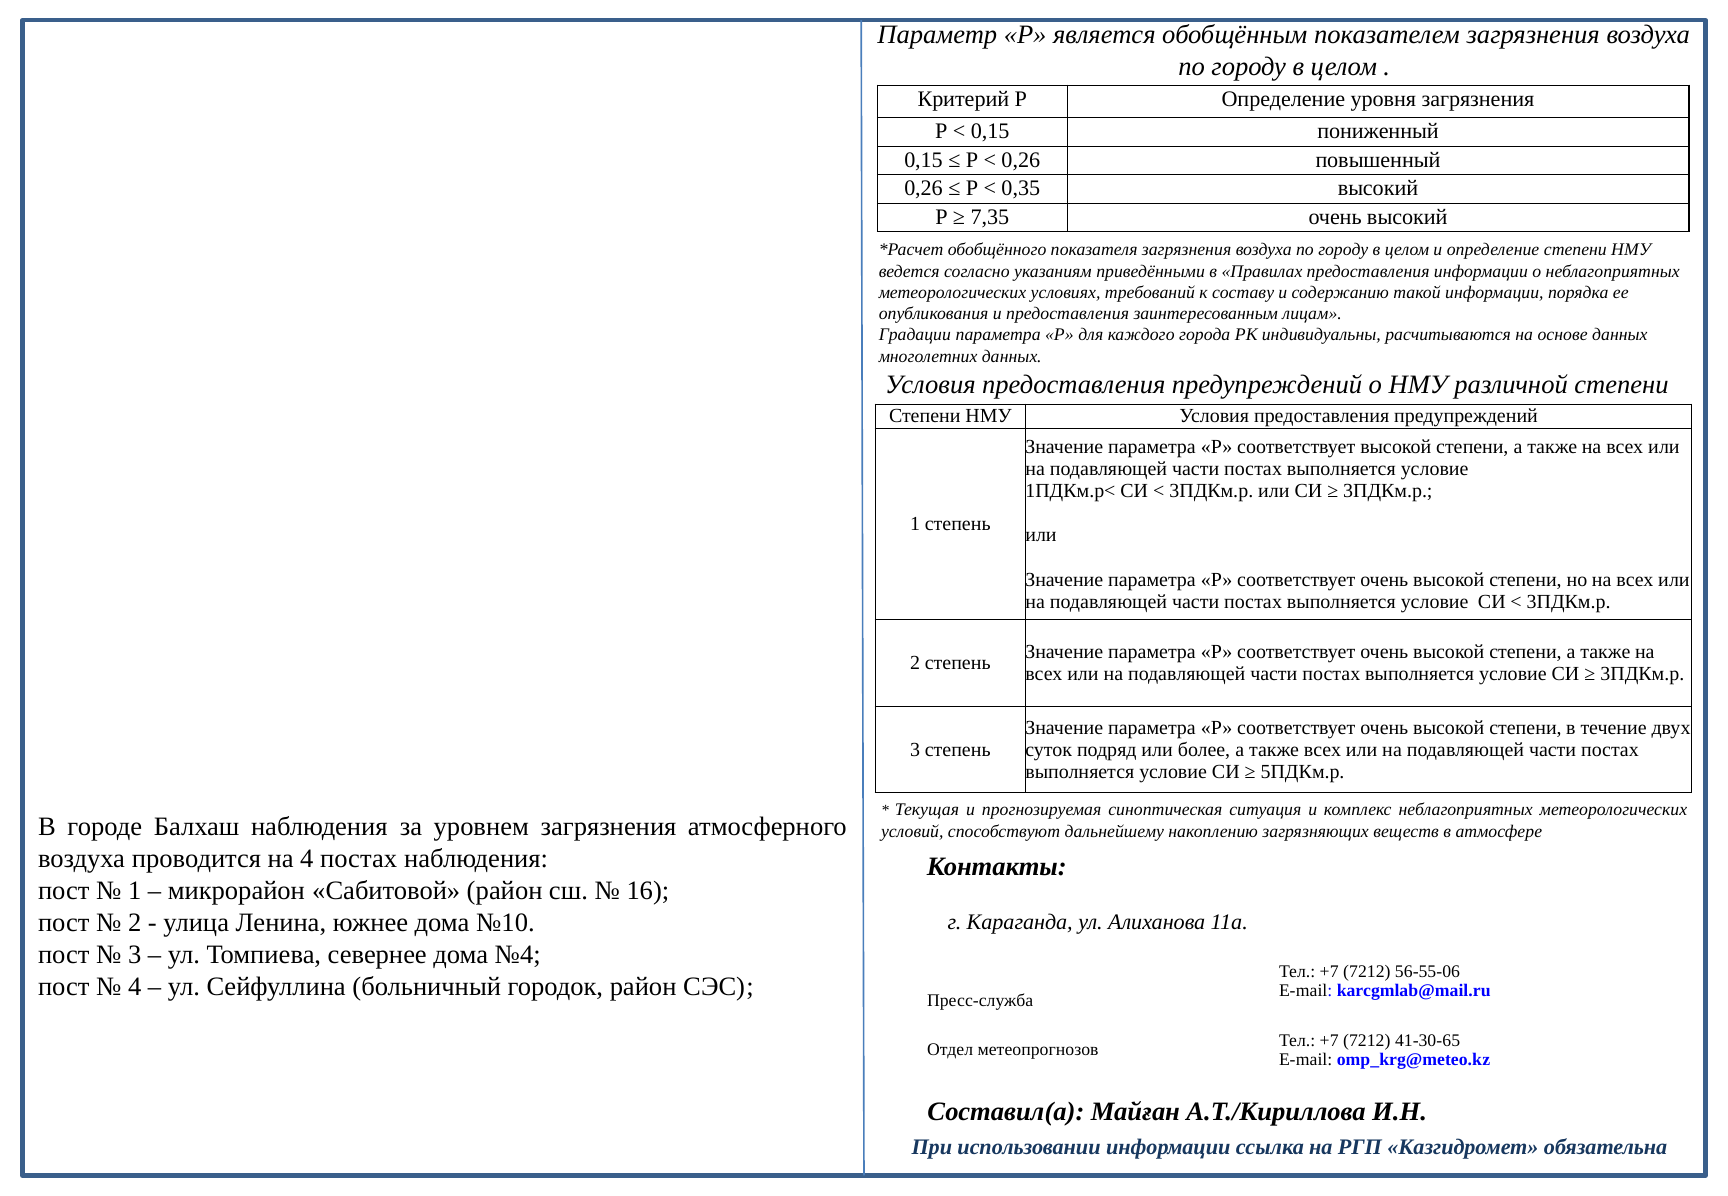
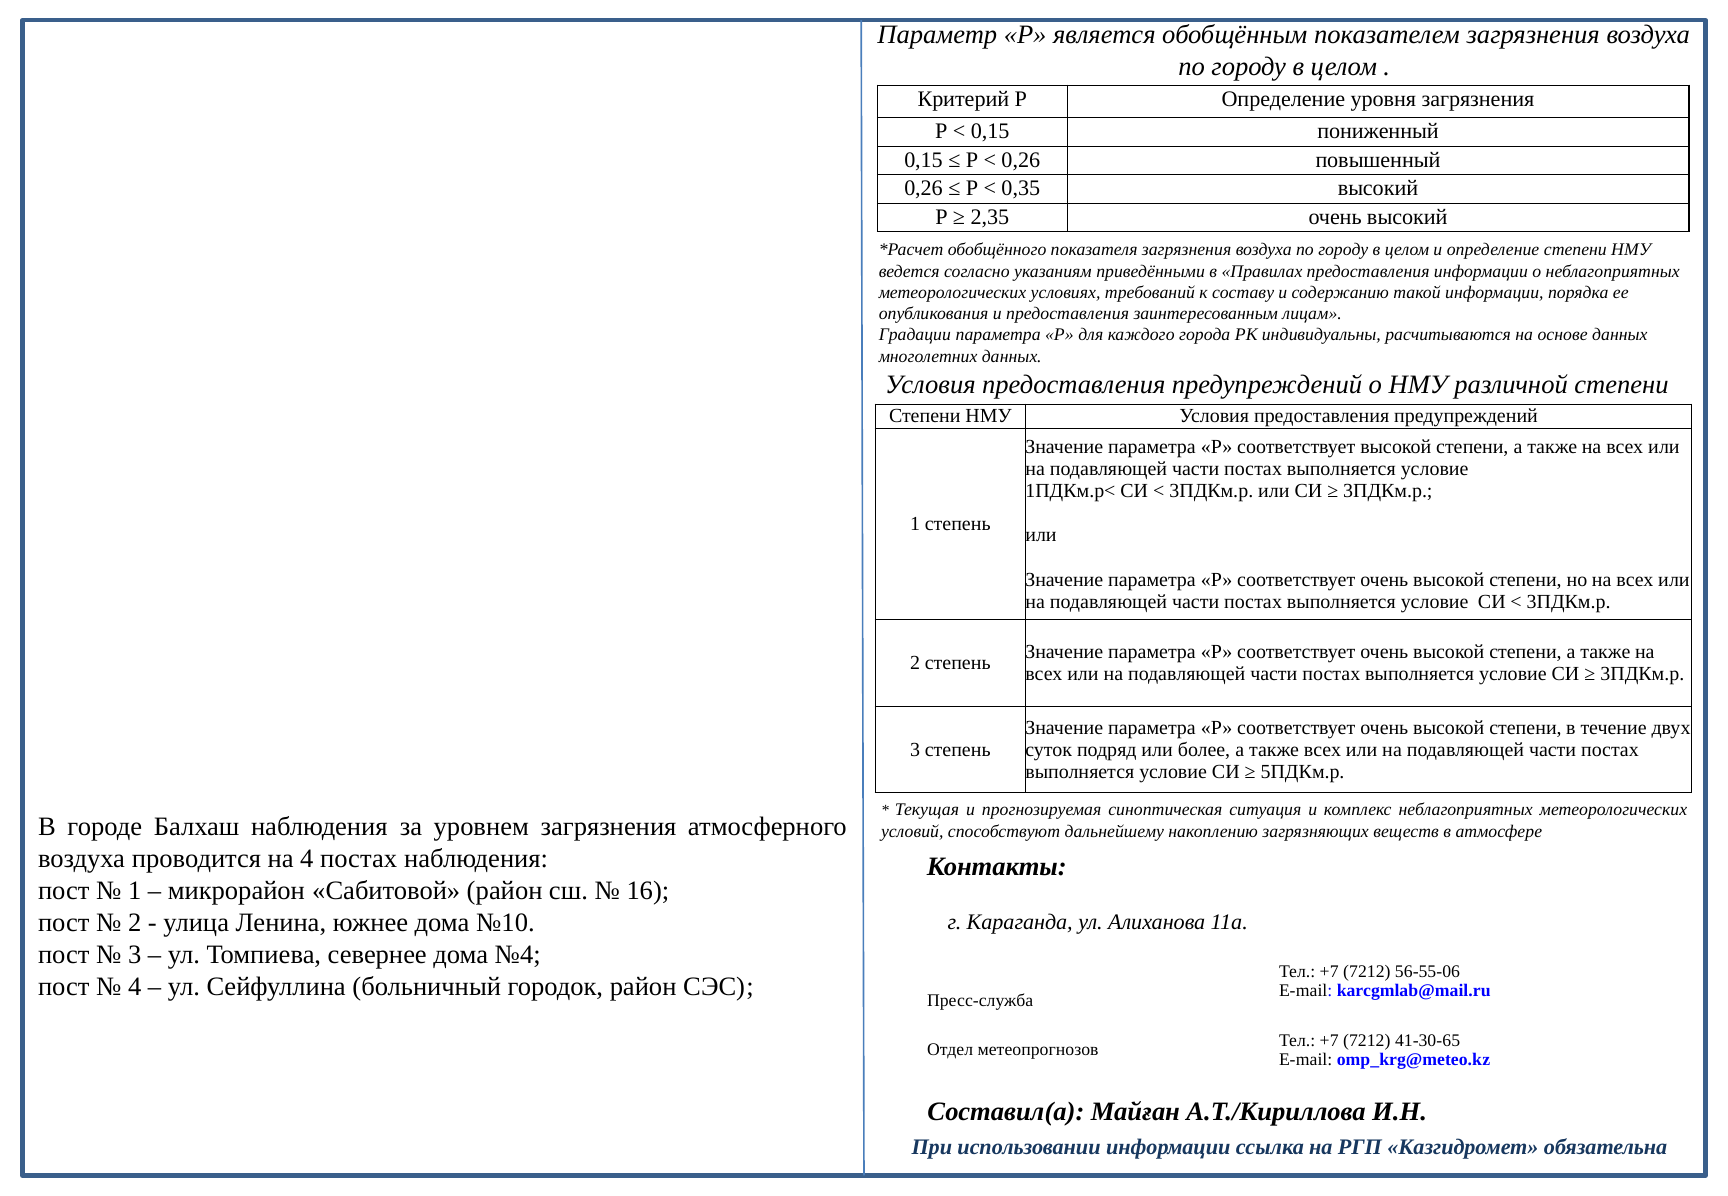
7,35: 7,35 -> 2,35
